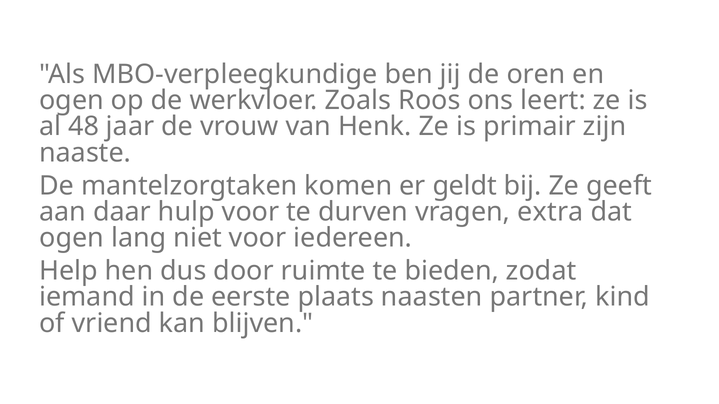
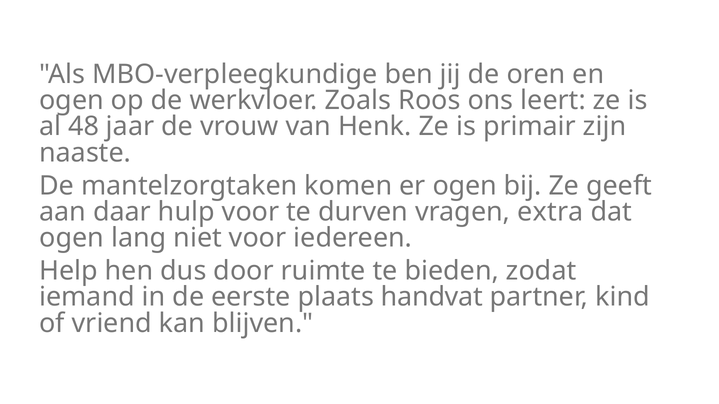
er geldt: geldt -> ogen
naasten: naasten -> handvat
